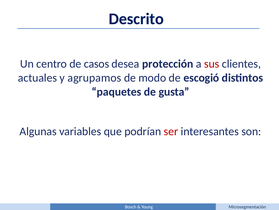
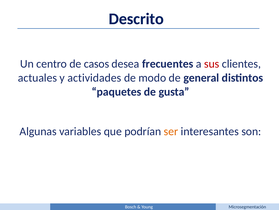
protección: protección -> frecuentes
agrupamos: agrupamos -> actividades
escogió: escogió -> general
ser colour: red -> orange
